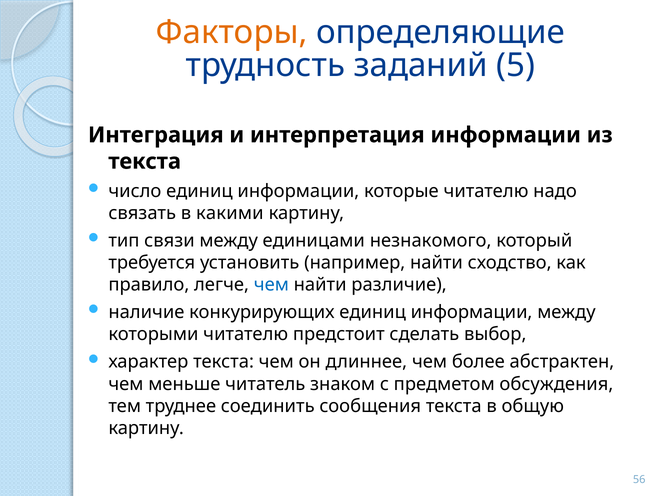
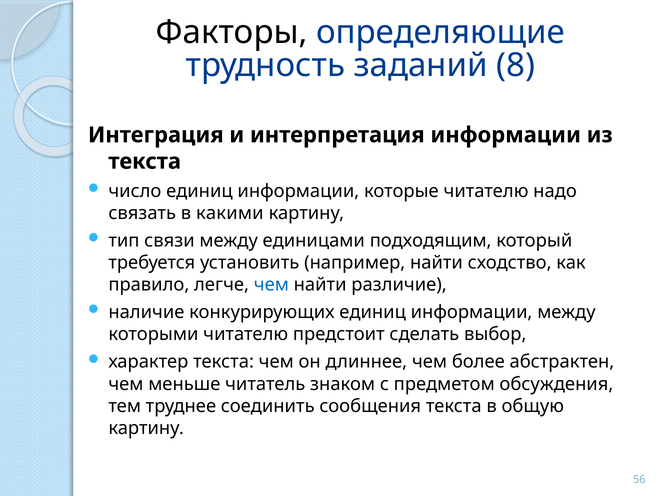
Факторы colour: orange -> black
5: 5 -> 8
незнакомого: незнакомого -> подходящим
